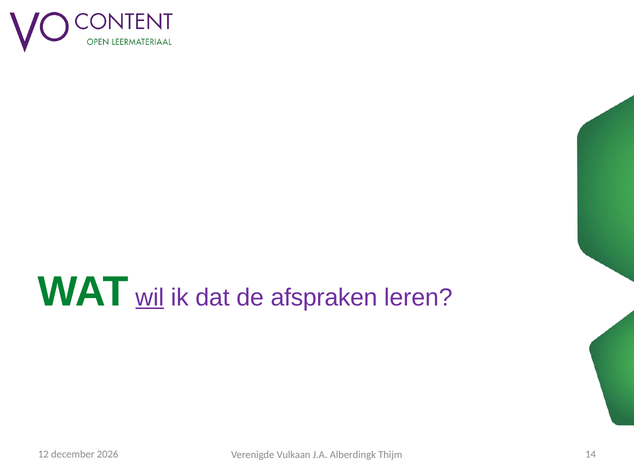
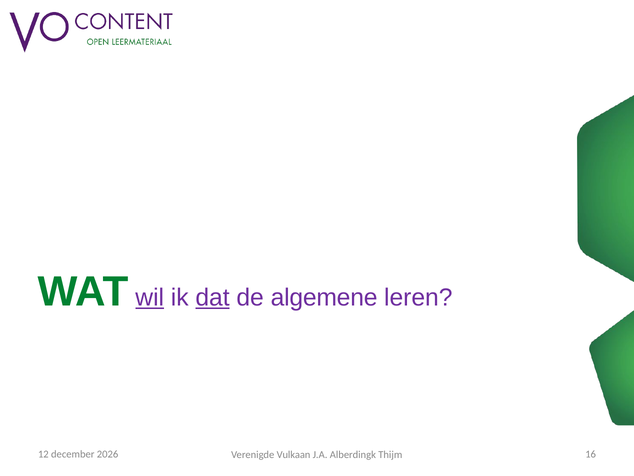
dat underline: none -> present
afspraken: afspraken -> algemene
14: 14 -> 16
